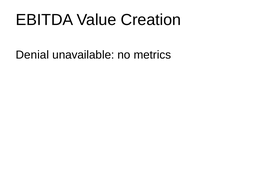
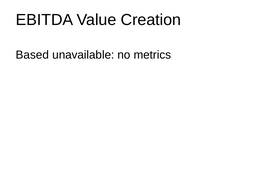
Denial: Denial -> Based
